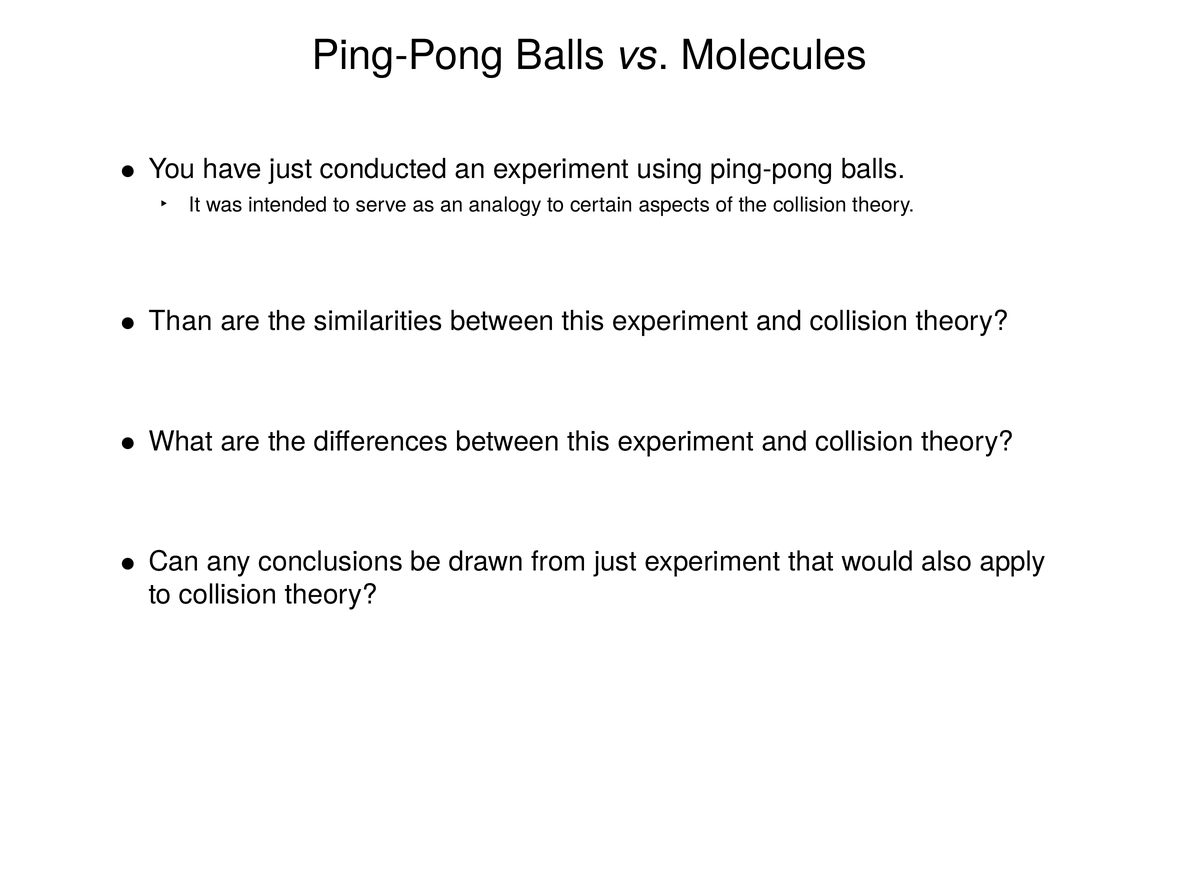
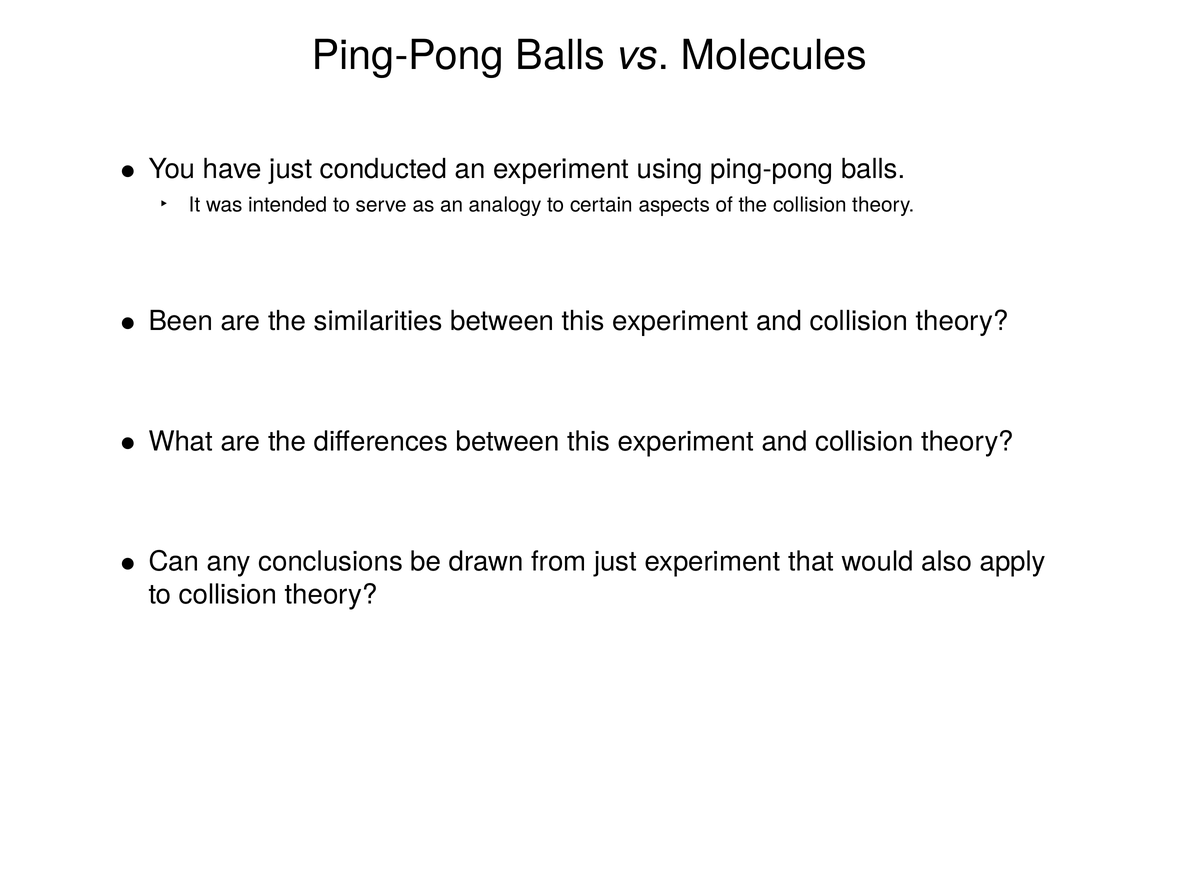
Than: Than -> Been
